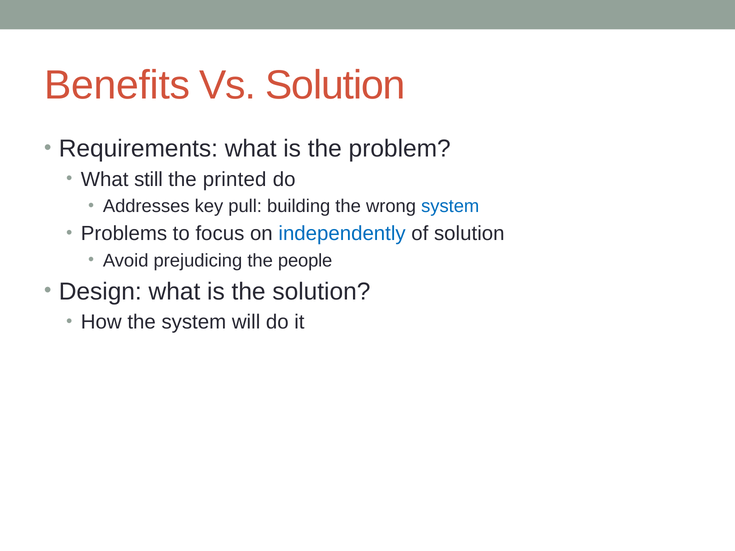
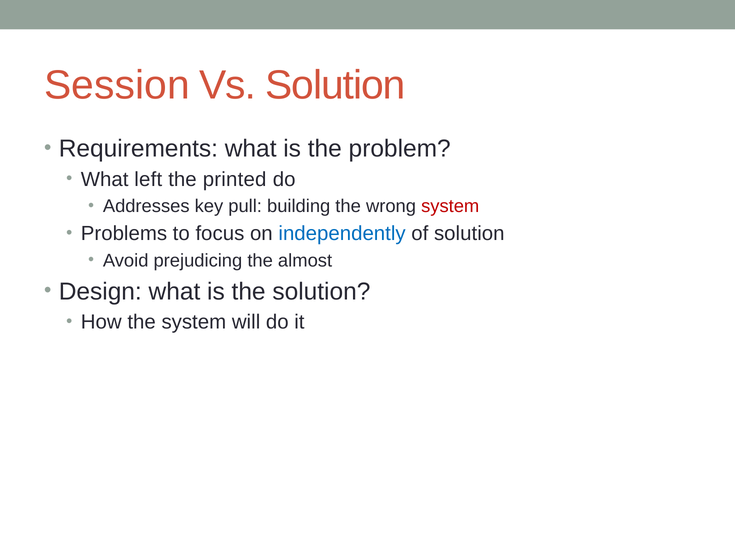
Benefits: Benefits -> Session
still: still -> left
system at (450, 206) colour: blue -> red
people: people -> almost
